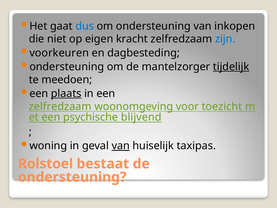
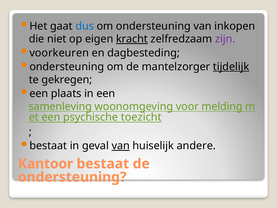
kracht underline: none -> present
zijn colour: blue -> purple
meedoen: meedoen -> gekregen
plaats underline: present -> none
zelfredzaam at (60, 106): zelfredzaam -> samenleving
toezicht: toezicht -> melding
blijvend: blijvend -> toezicht
woning at (48, 146): woning -> bestaat
taxipas: taxipas -> andere
Rolstoel: Rolstoel -> Kantoor
